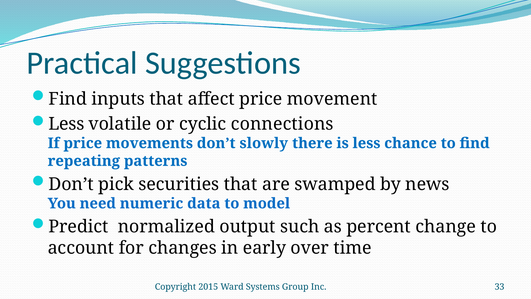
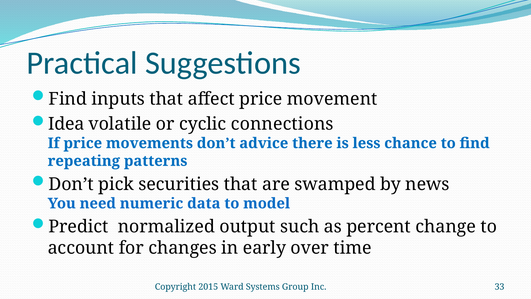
Less at (66, 124): Less -> Idea
slowly: slowly -> advice
